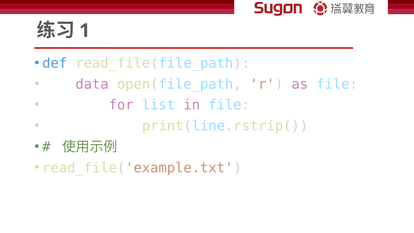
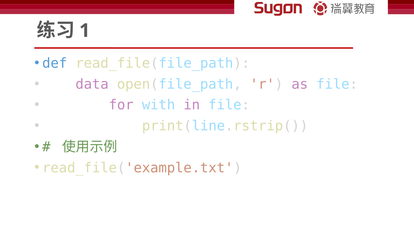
list: list -> with
